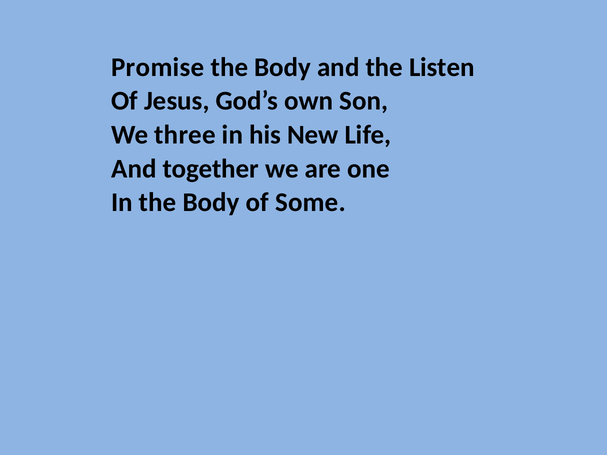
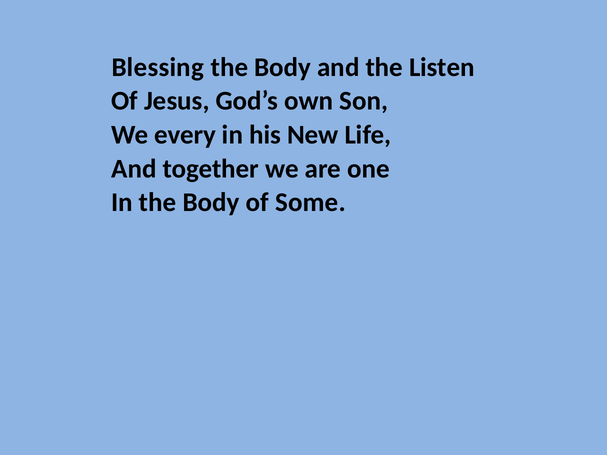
Promise: Promise -> Blessing
three: three -> every
